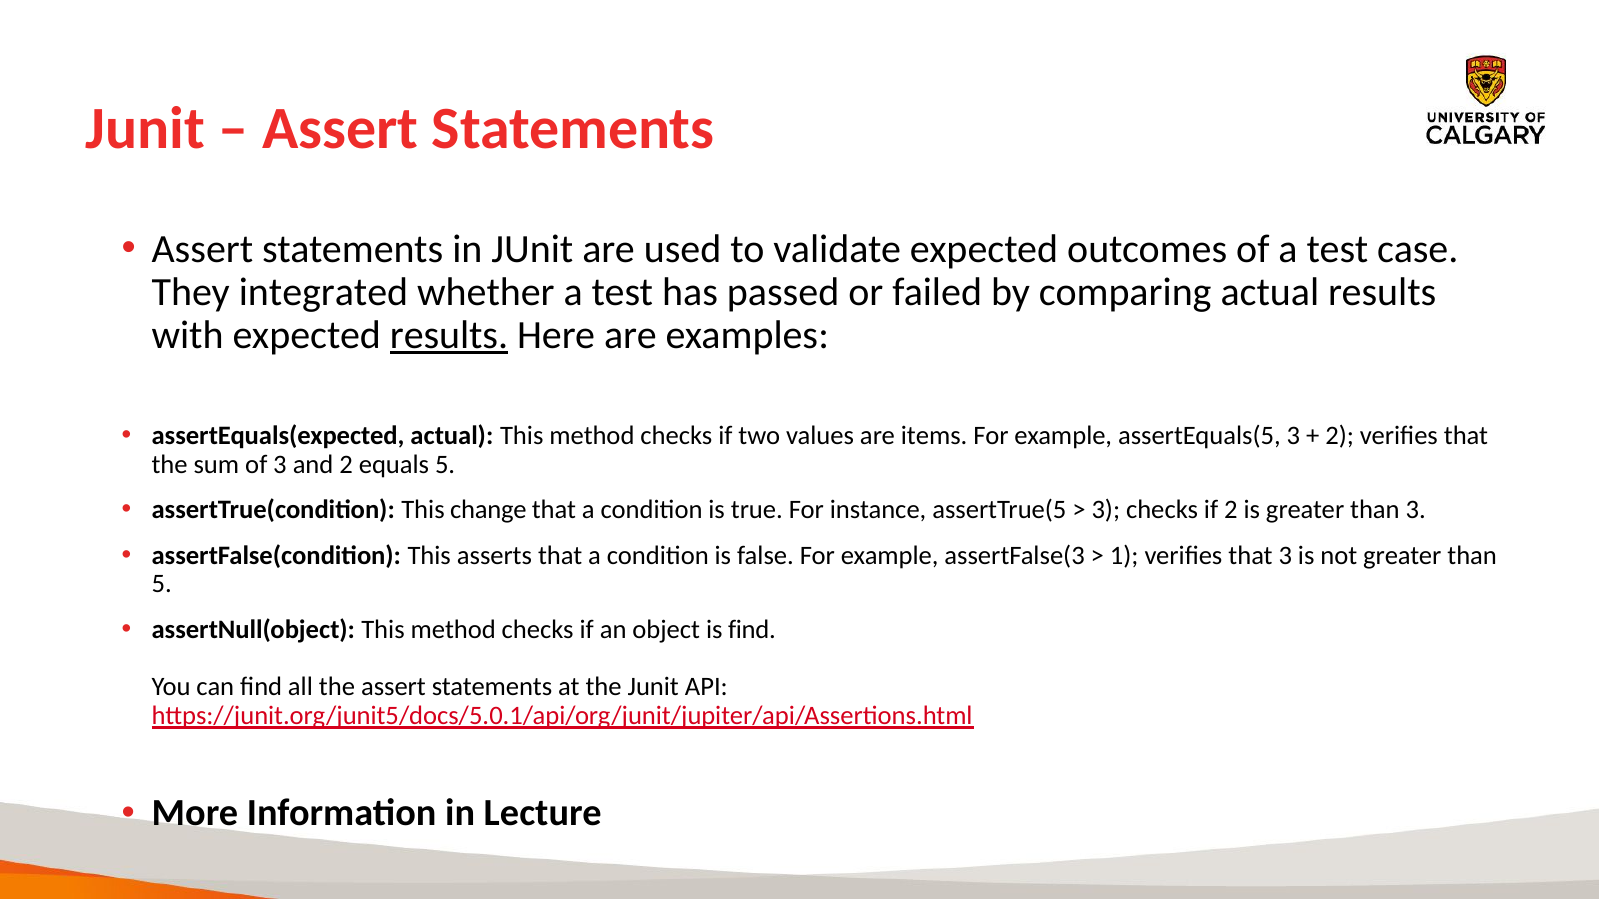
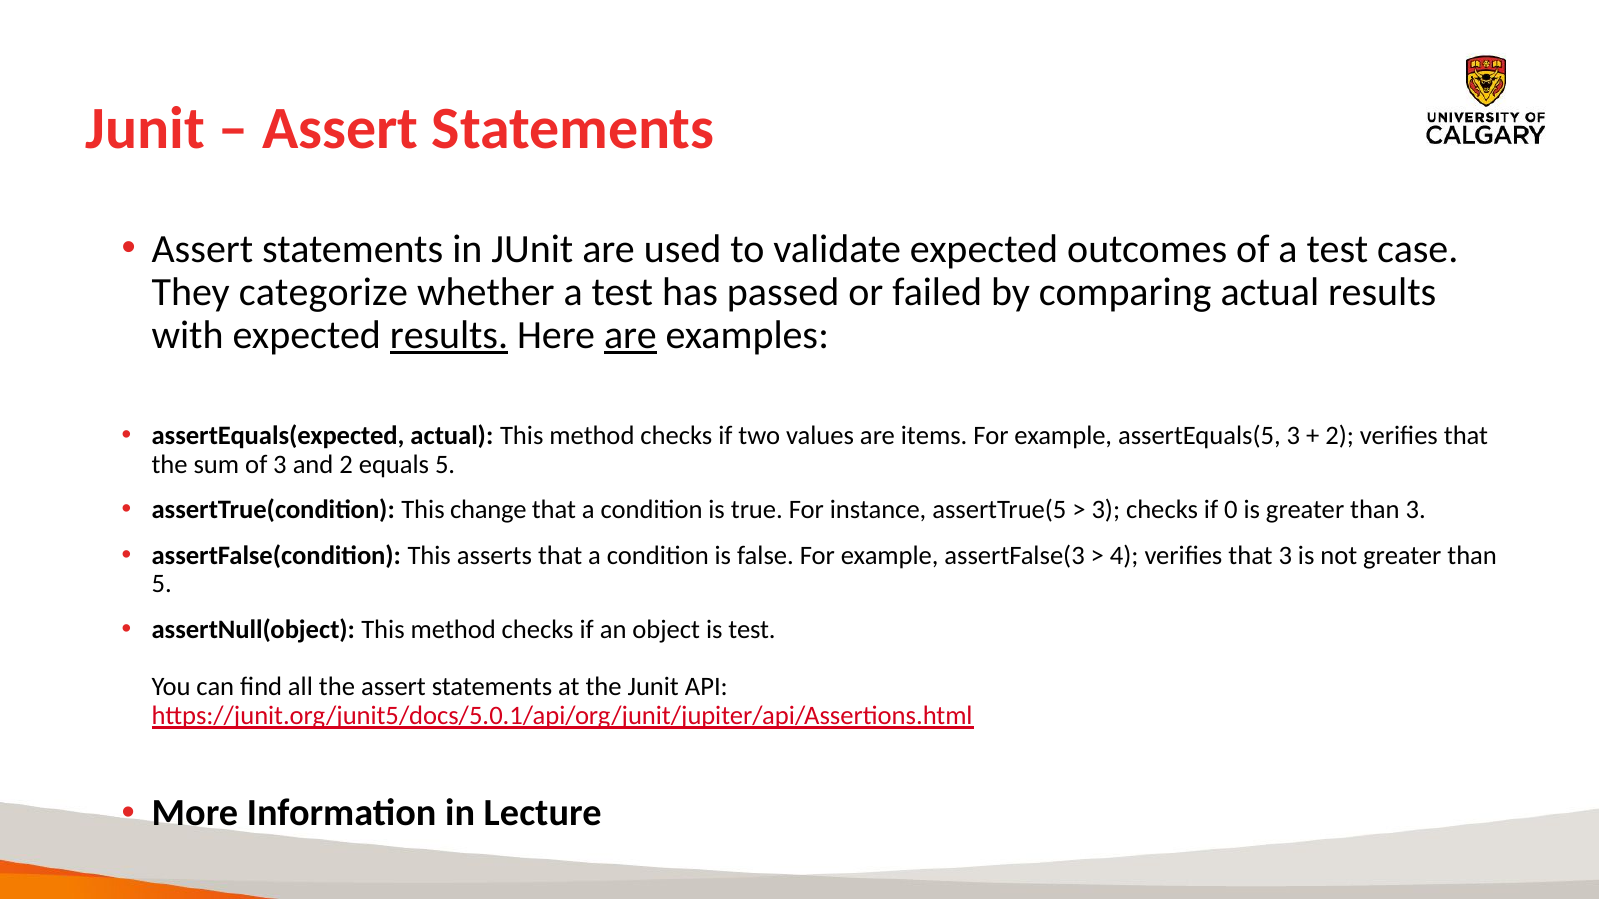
integrated: integrated -> categorize
are at (630, 335) underline: none -> present
if 2: 2 -> 0
1: 1 -> 4
is find: find -> test
